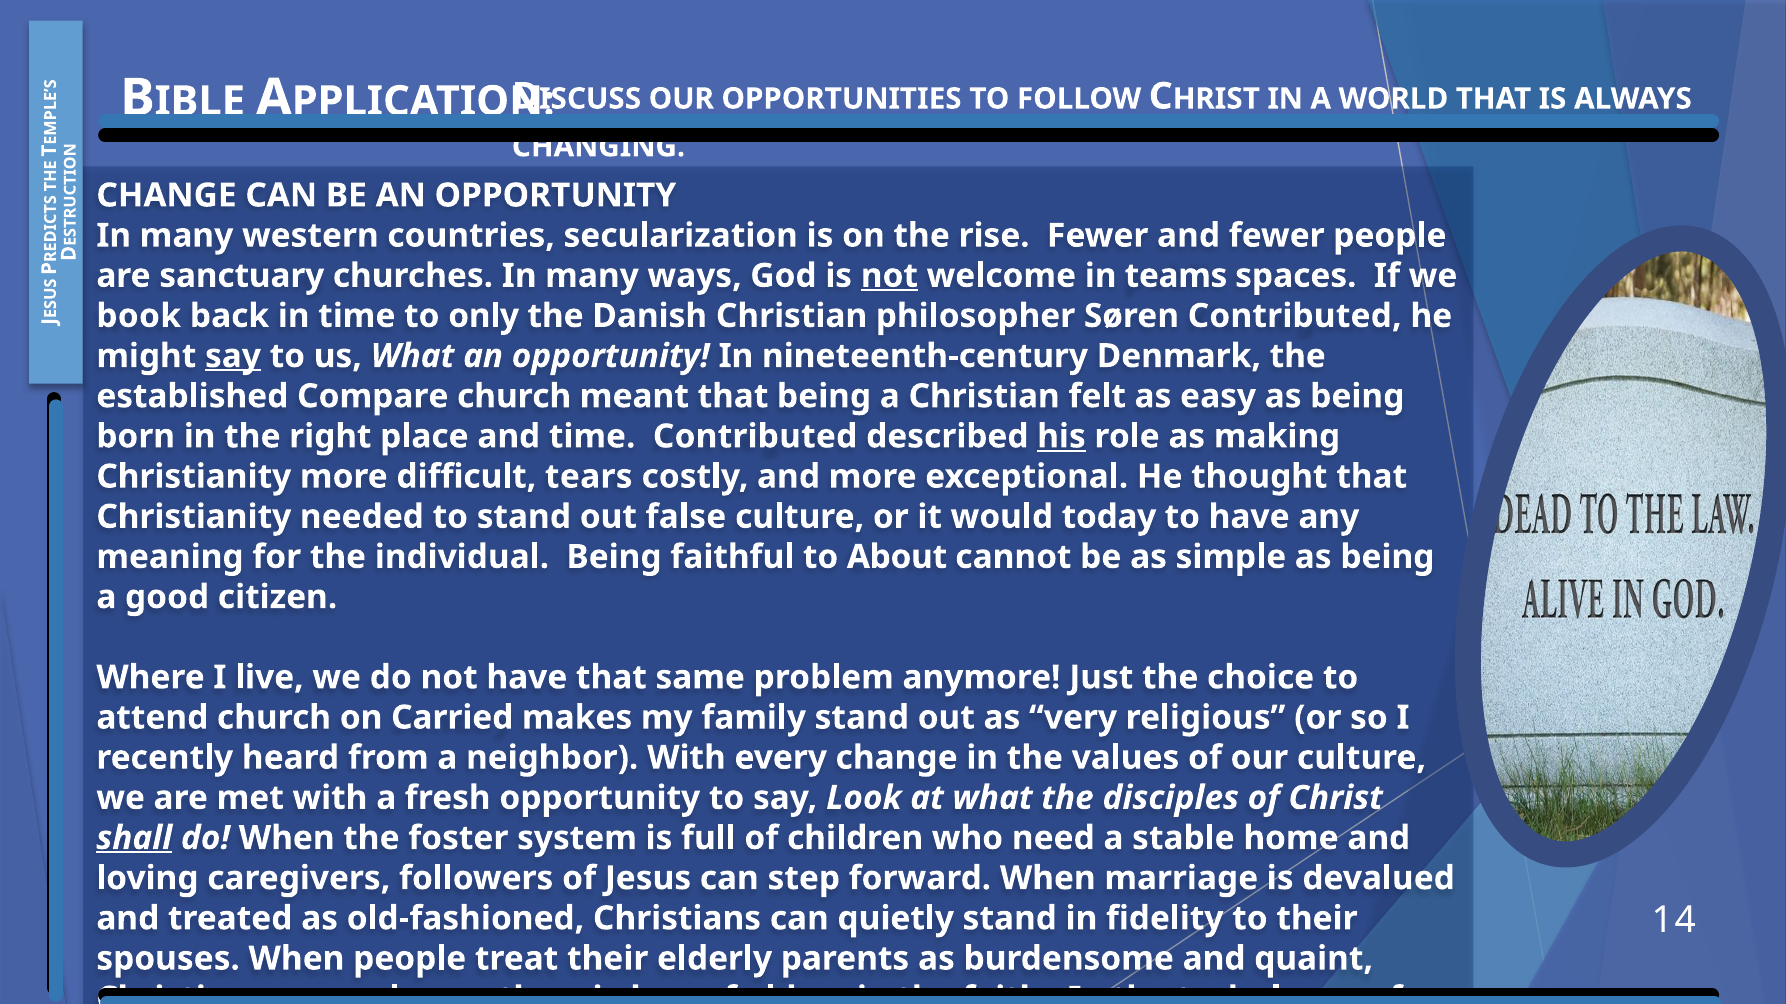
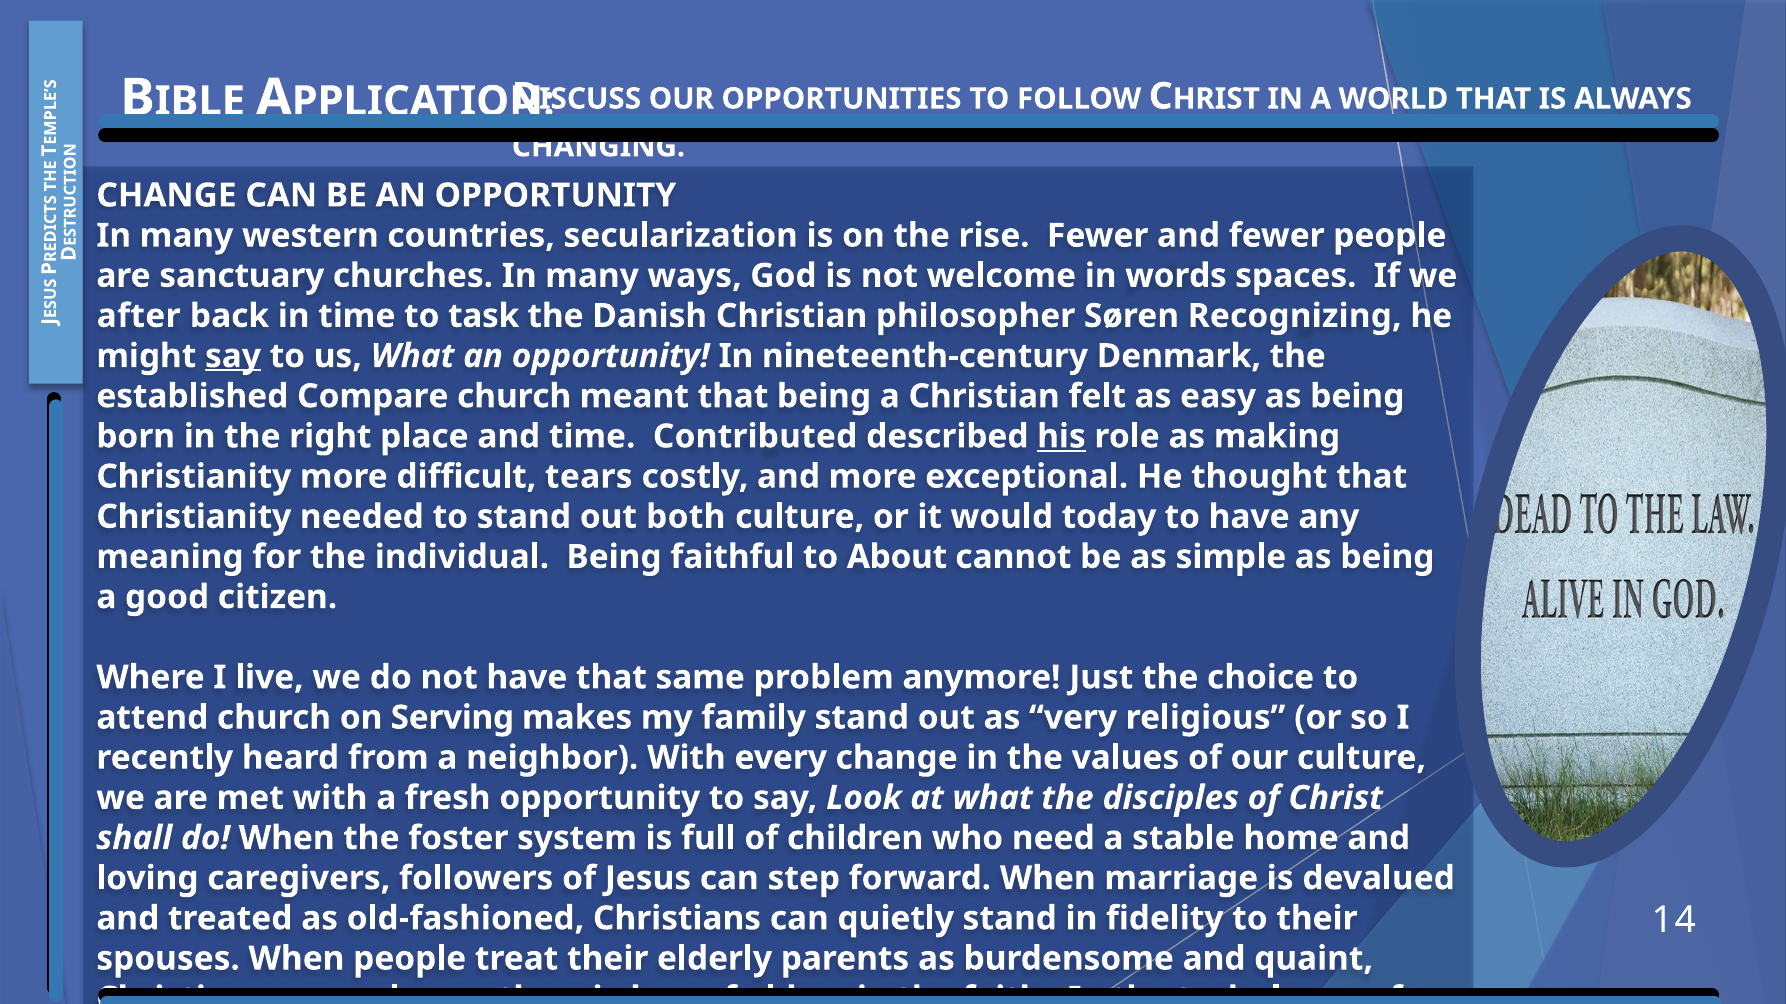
not at (889, 276) underline: present -> none
teams: teams -> words
book at (139, 316): book -> after
only: only -> task
Søren Contributed: Contributed -> Recognizing
out false: false -> both
Carried: Carried -> Serving
shall underline: present -> none
